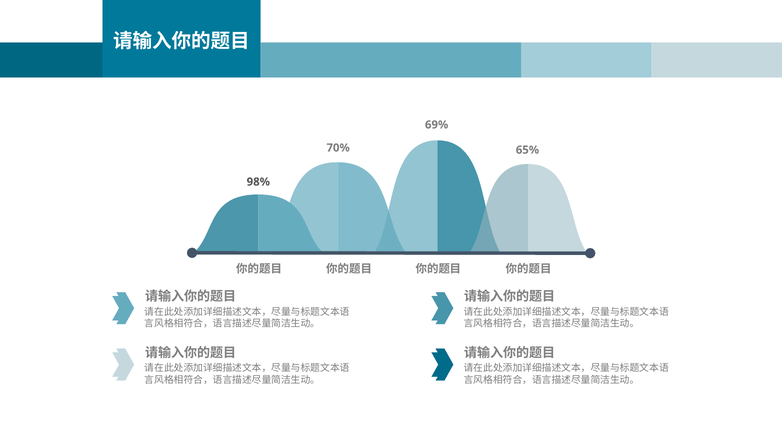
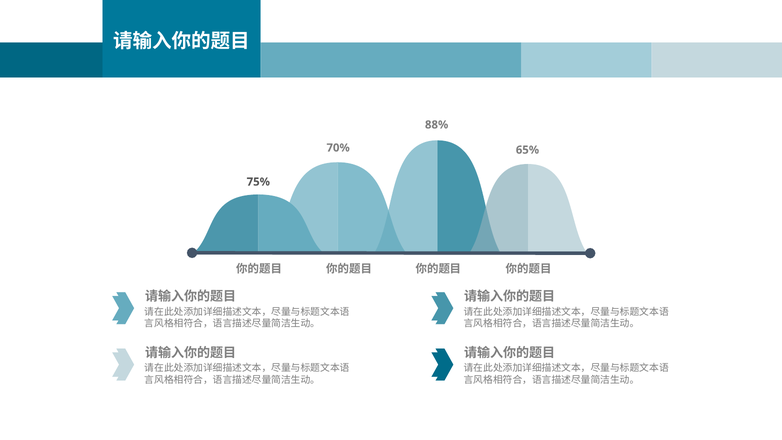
69%: 69% -> 88%
98%: 98% -> 75%
